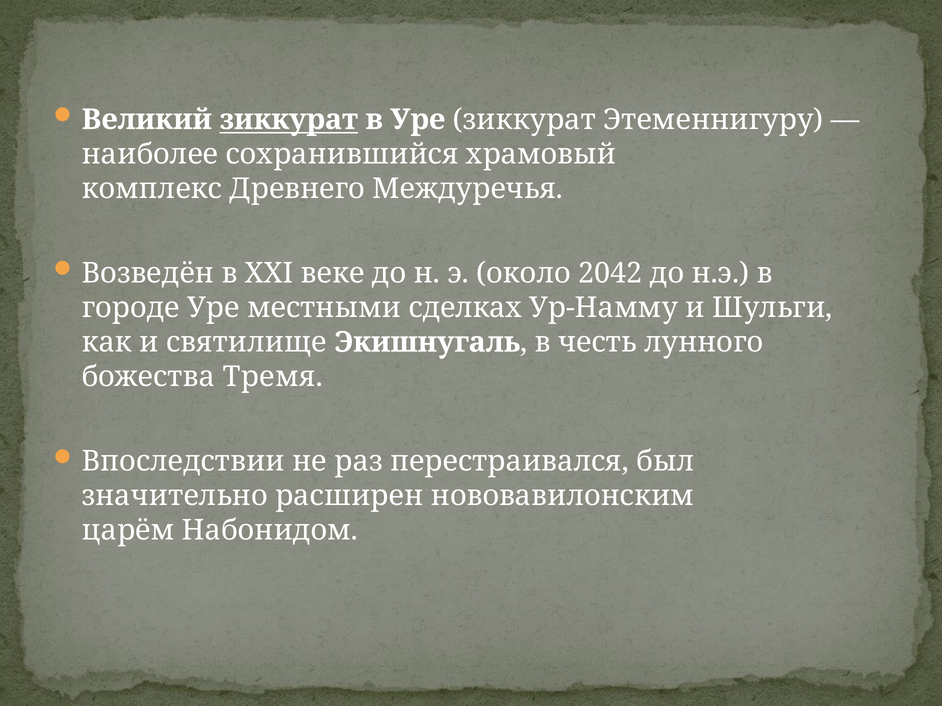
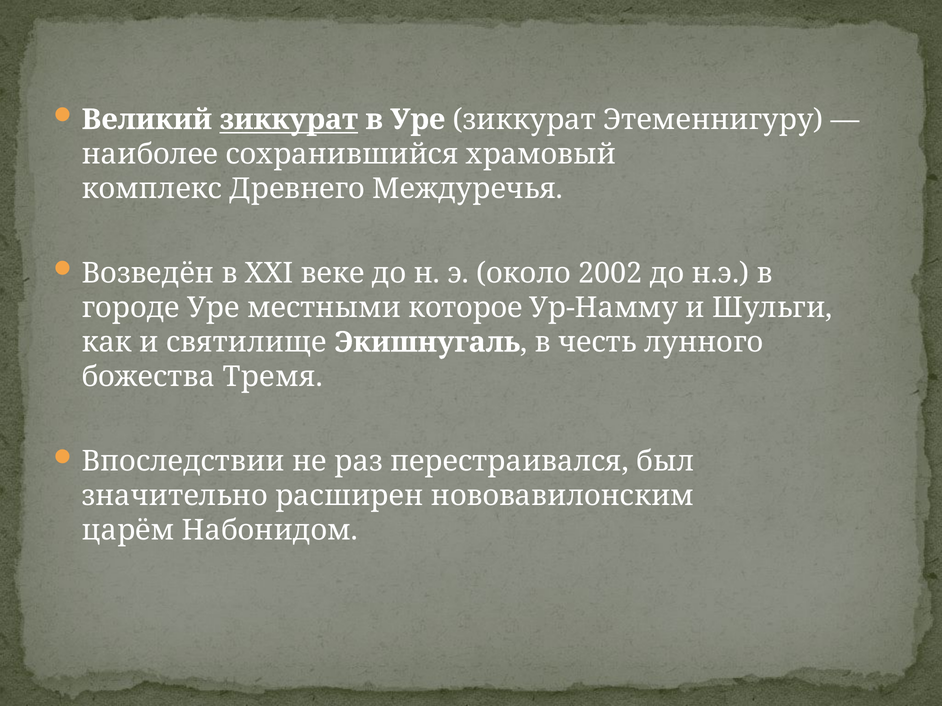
2042: 2042 -> 2002
сделках: сделках -> которое
